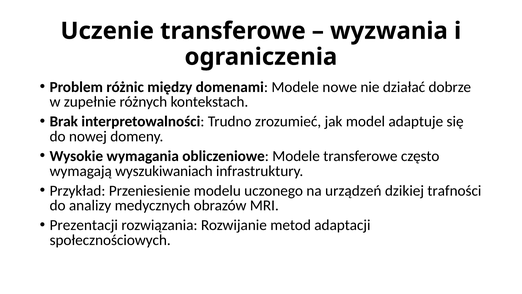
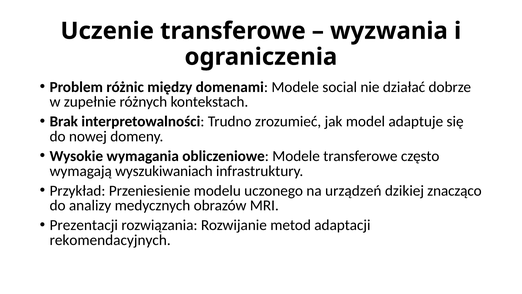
nowe: nowe -> social
trafności: trafności -> znacząco
społecznościowych: społecznościowych -> rekomendacyjnych
